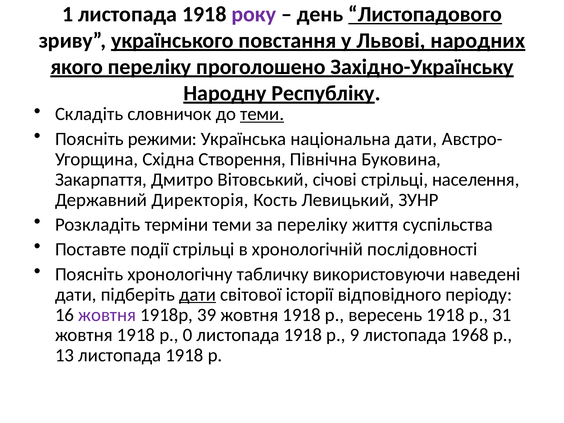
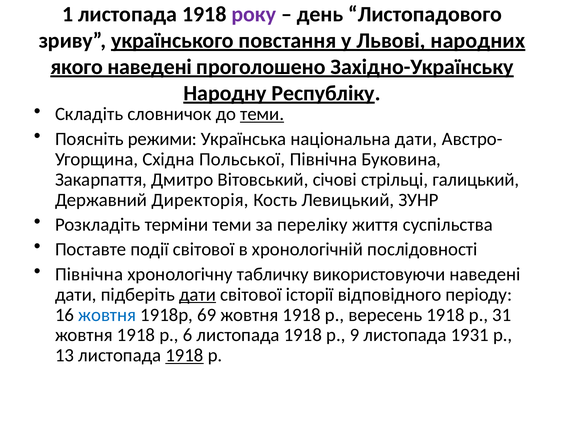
Листопадового underline: present -> none
якого переліку: переліку -> наведені
Створення: Створення -> Польської
населення: населення -> галицький
події стрільці: стрільці -> світової
Поясніть at (89, 274): Поясніть -> Північна
жовтня at (107, 315) colour: purple -> blue
39: 39 -> 69
0: 0 -> 6
1968: 1968 -> 1931
1918 at (184, 355) underline: none -> present
